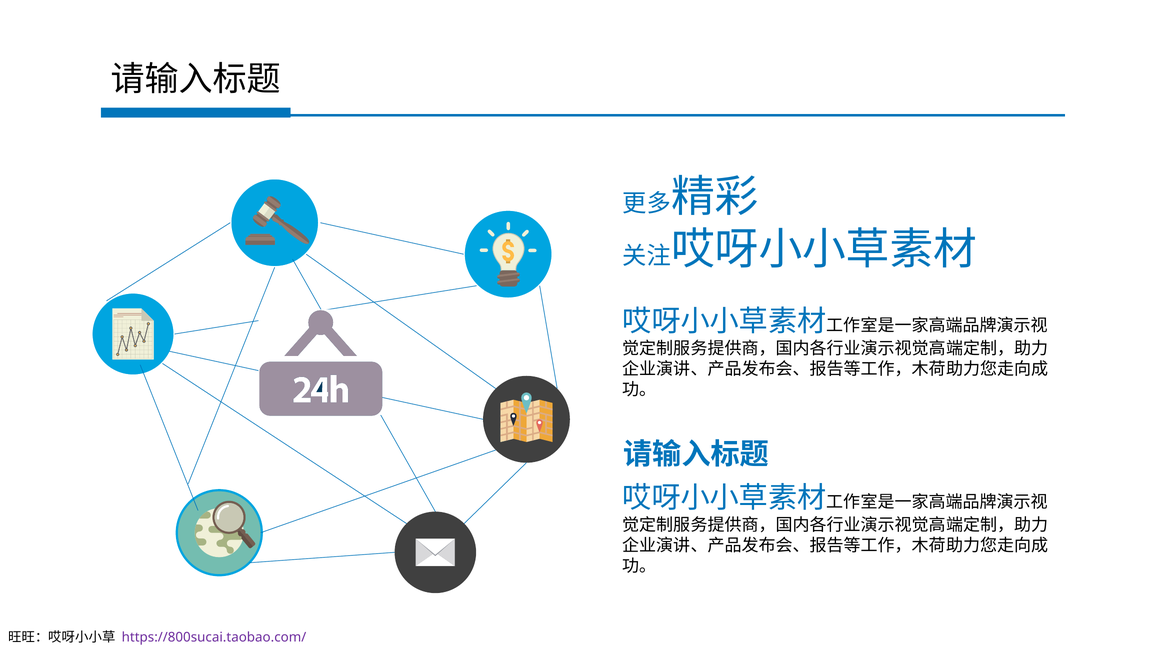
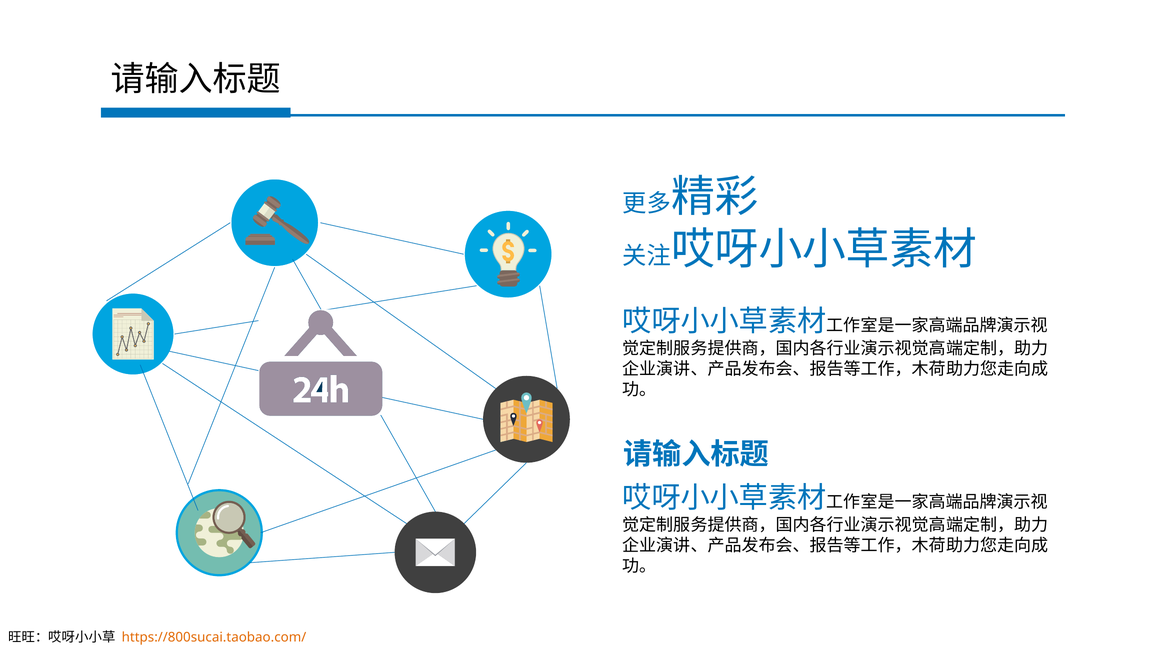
https://800sucai.taobao.com/ colour: purple -> orange
